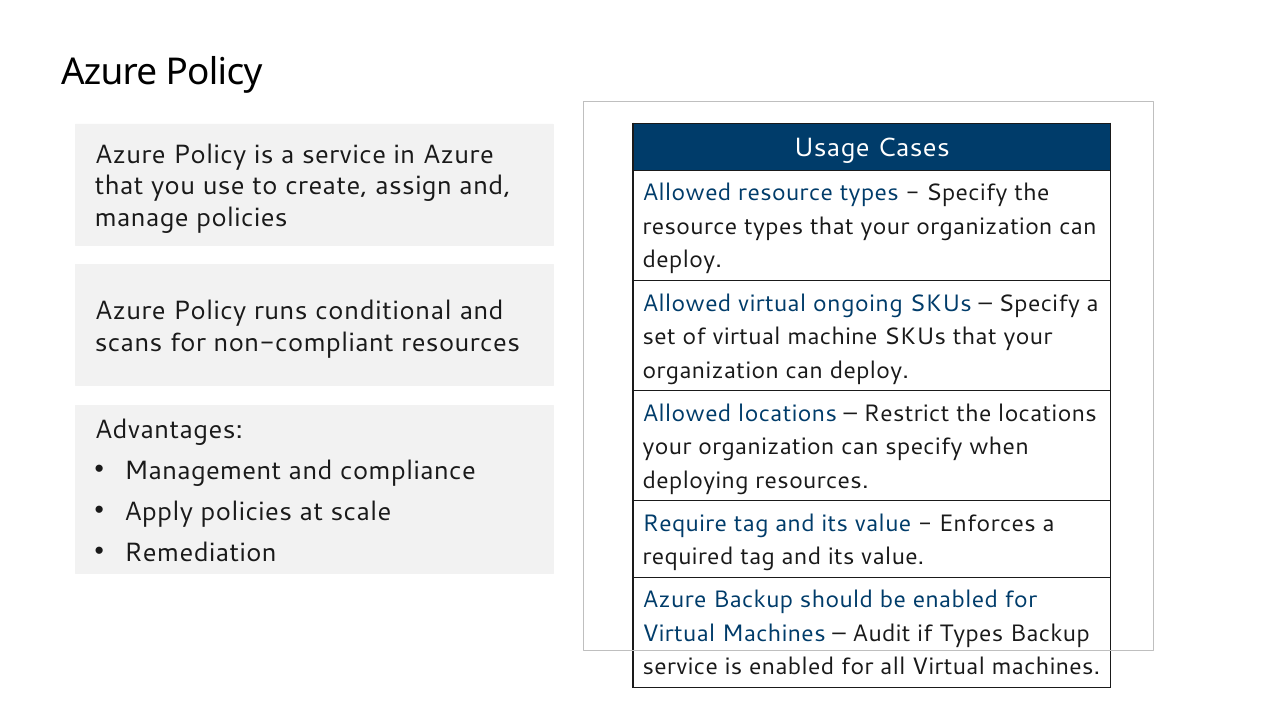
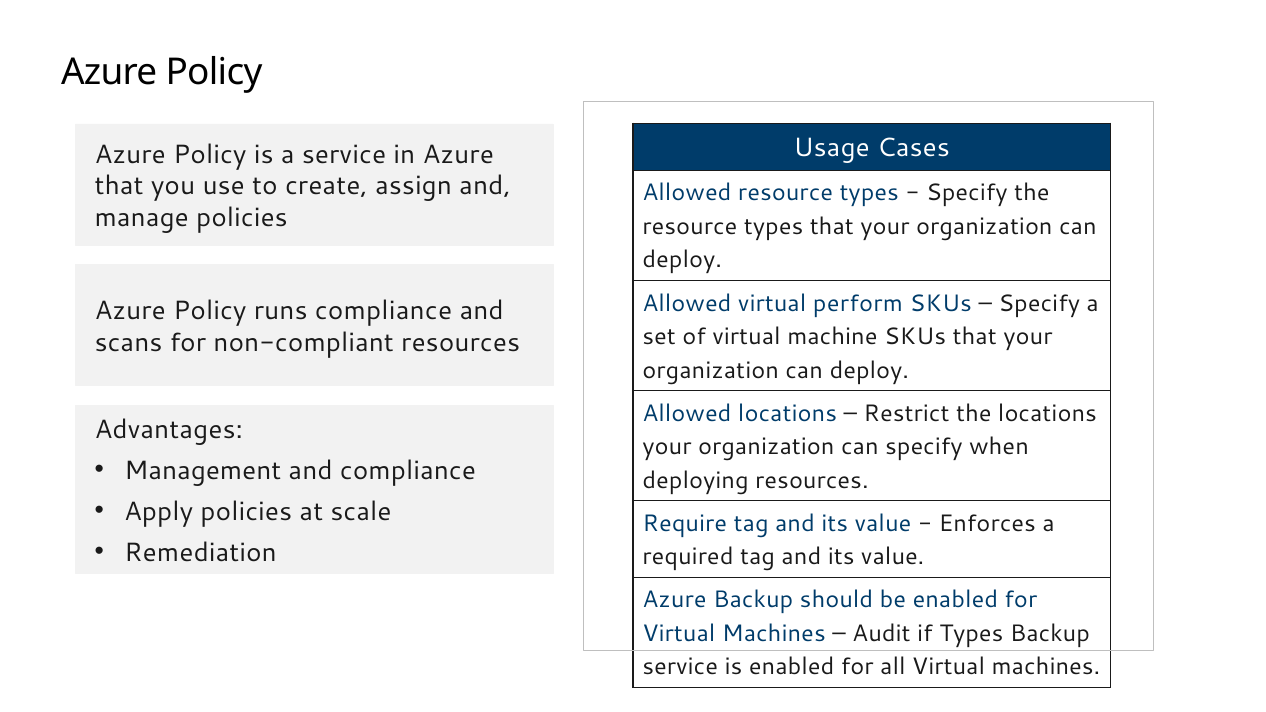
ongoing: ongoing -> perform
runs conditional: conditional -> compliance
